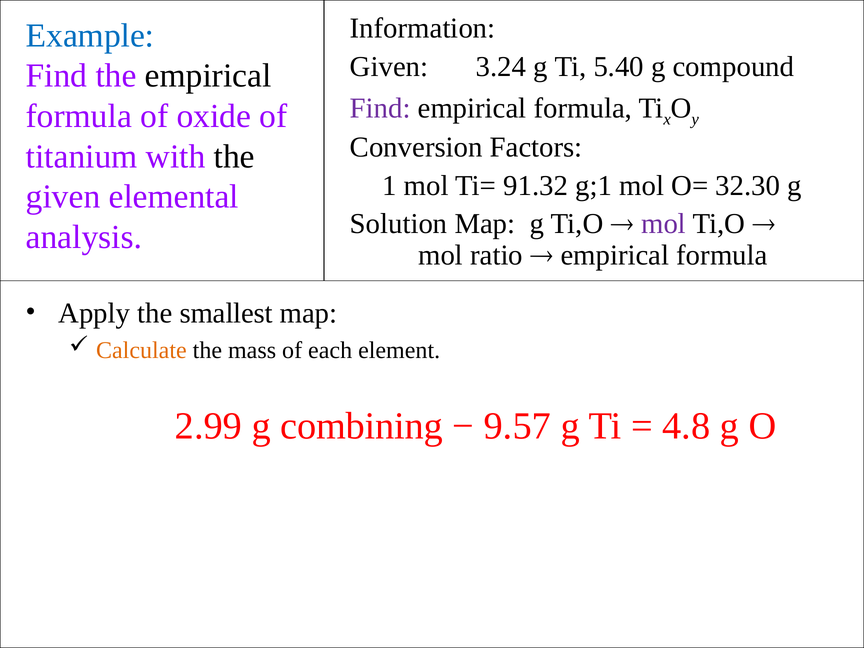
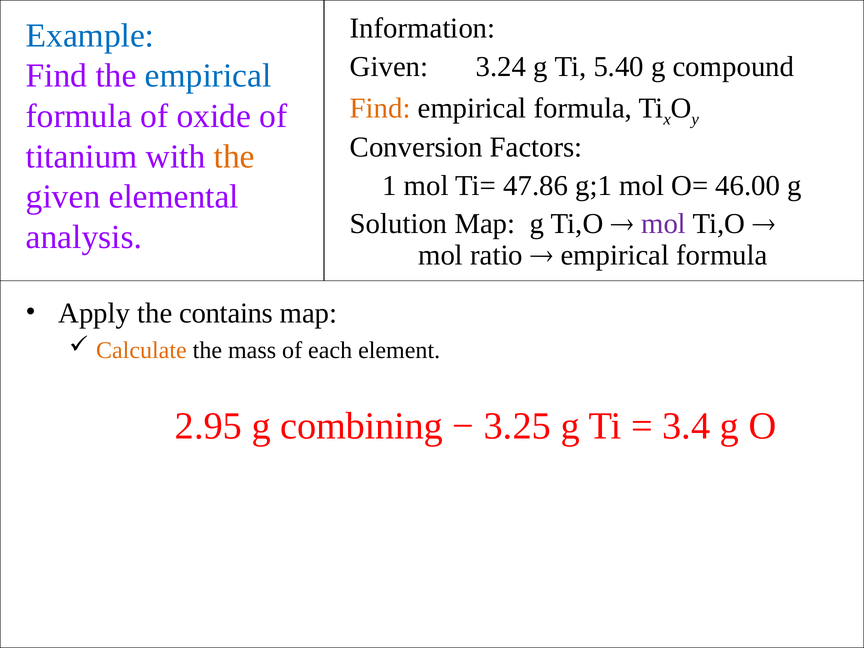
empirical at (208, 76) colour: black -> blue
Find at (380, 108) colour: purple -> orange
the at (234, 156) colour: black -> orange
91.32: 91.32 -> 47.86
32.30: 32.30 -> 46.00
smallest: smallest -> contains
2.99: 2.99 -> 2.95
9.57: 9.57 -> 3.25
4.8: 4.8 -> 3.4
